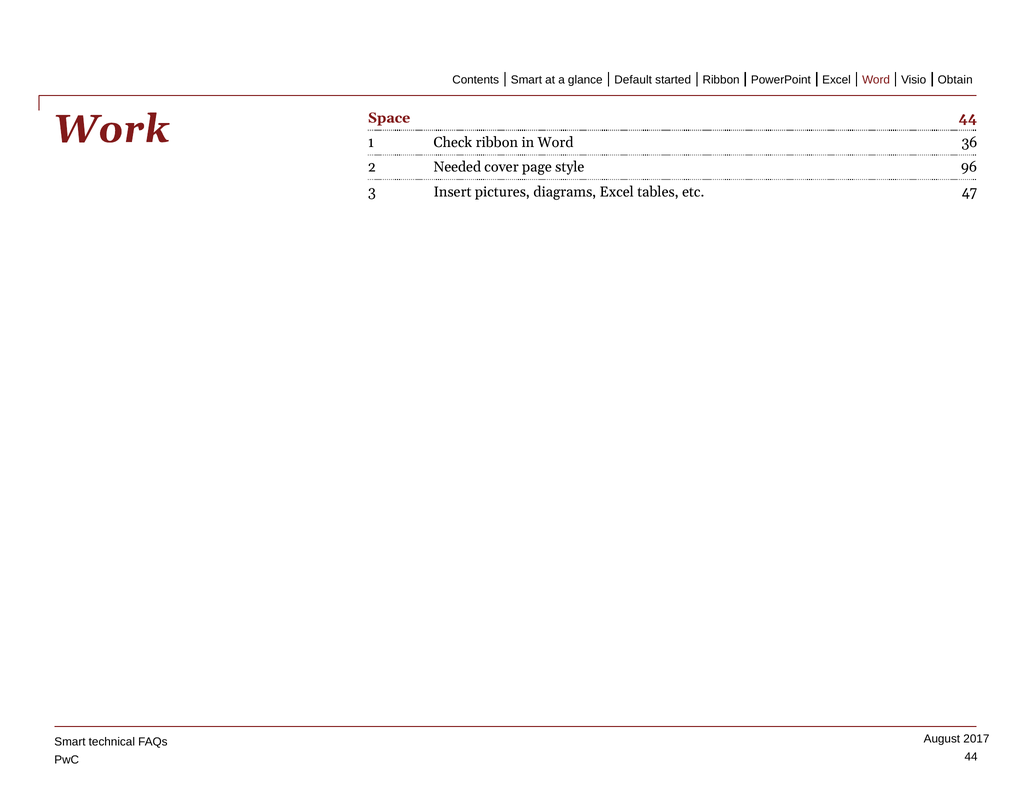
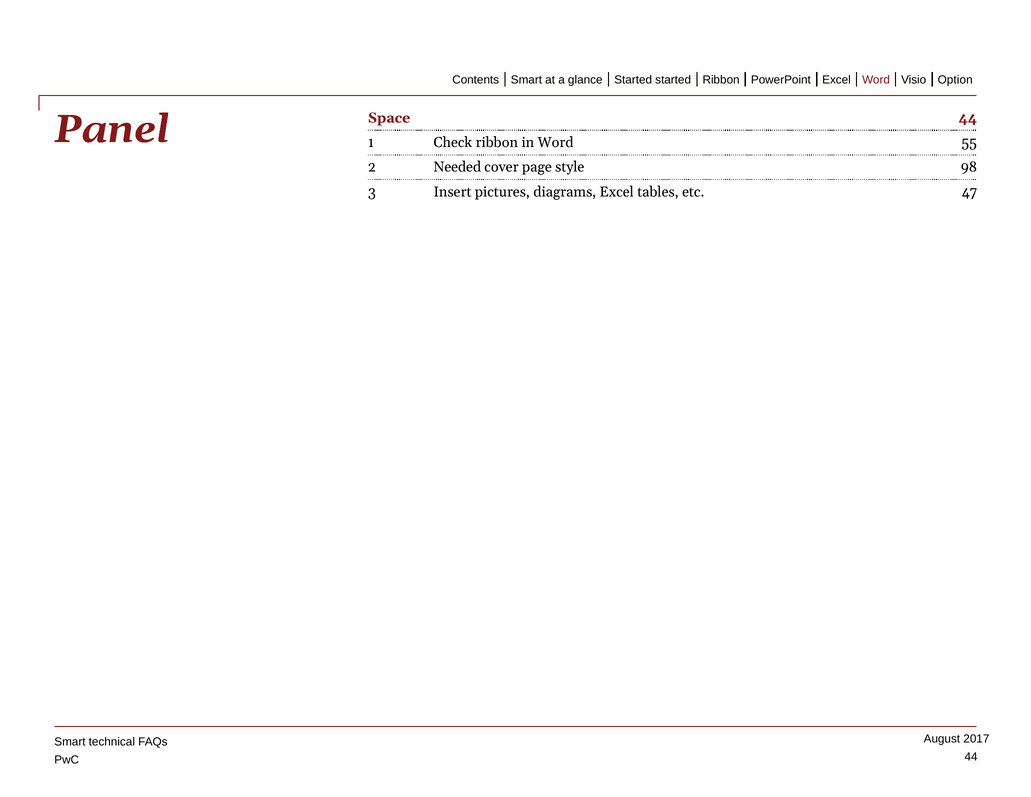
Default at (633, 80): Default -> Started
Obtain: Obtain -> Option
Work: Work -> Panel
36: 36 -> 55
96: 96 -> 98
